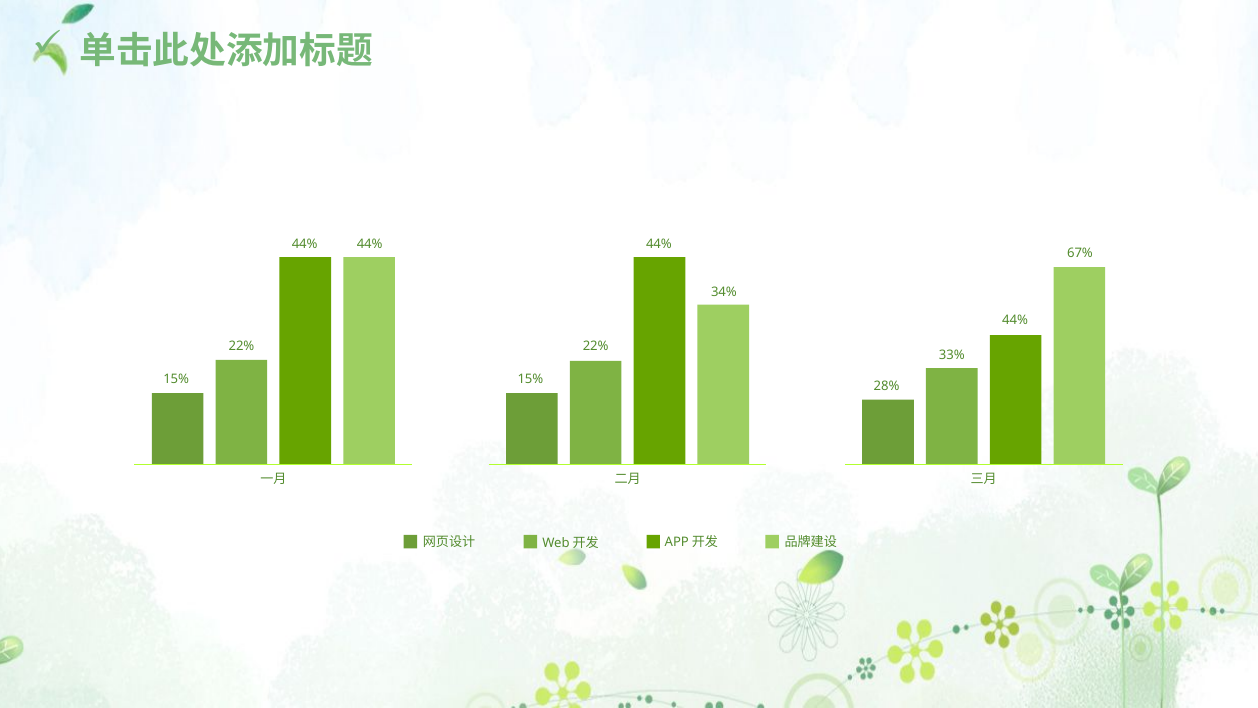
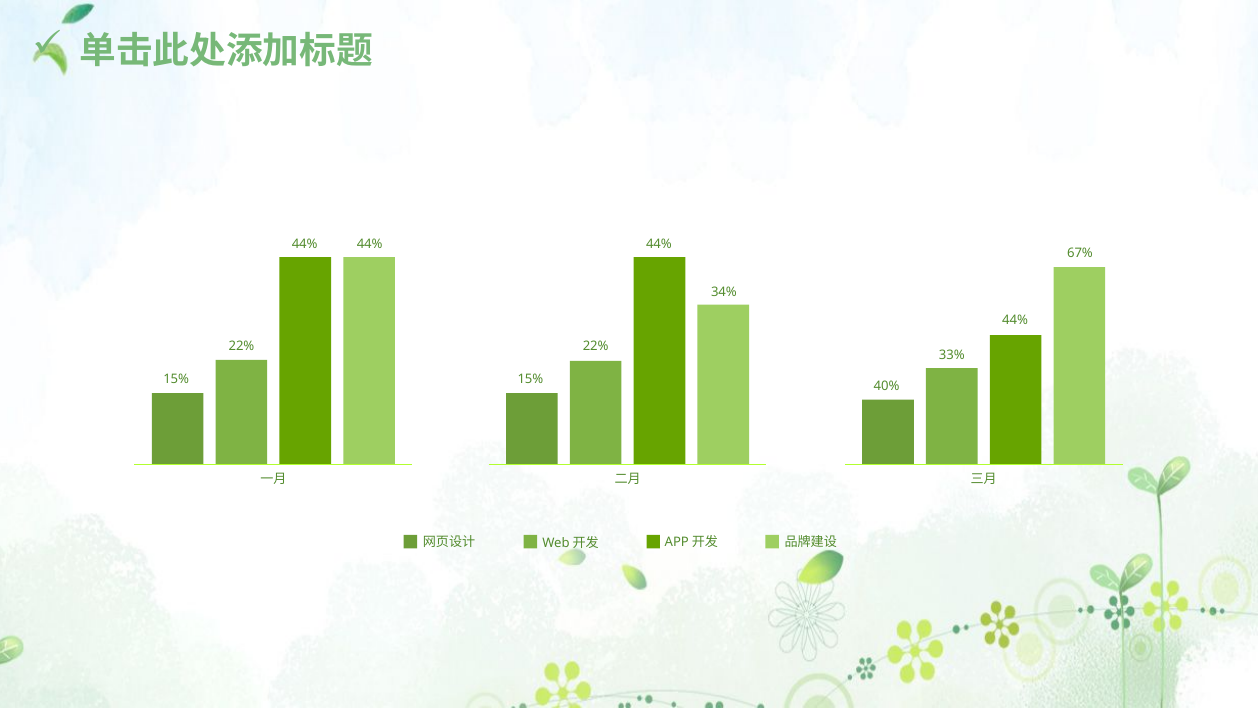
28%: 28% -> 40%
